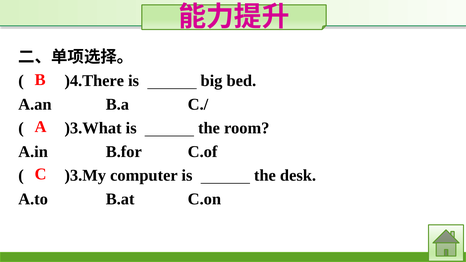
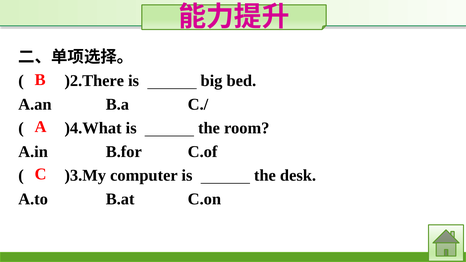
)4.There: )4.There -> )2.There
)3.What: )3.What -> )4.What
